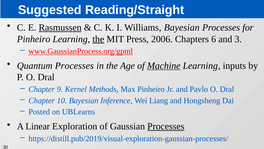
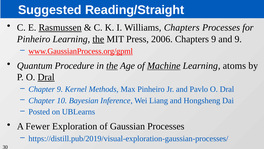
Williams Bayesian: Bayesian -> Chapters
Chapters 6: 6 -> 9
and 3: 3 -> 9
Quantum Processes: Processes -> Procedure
the at (112, 65) underline: none -> present
inputs: inputs -> atoms
Dral at (46, 77) underline: none -> present
Linear: Linear -> Fewer
Processes at (166, 126) underline: present -> none
